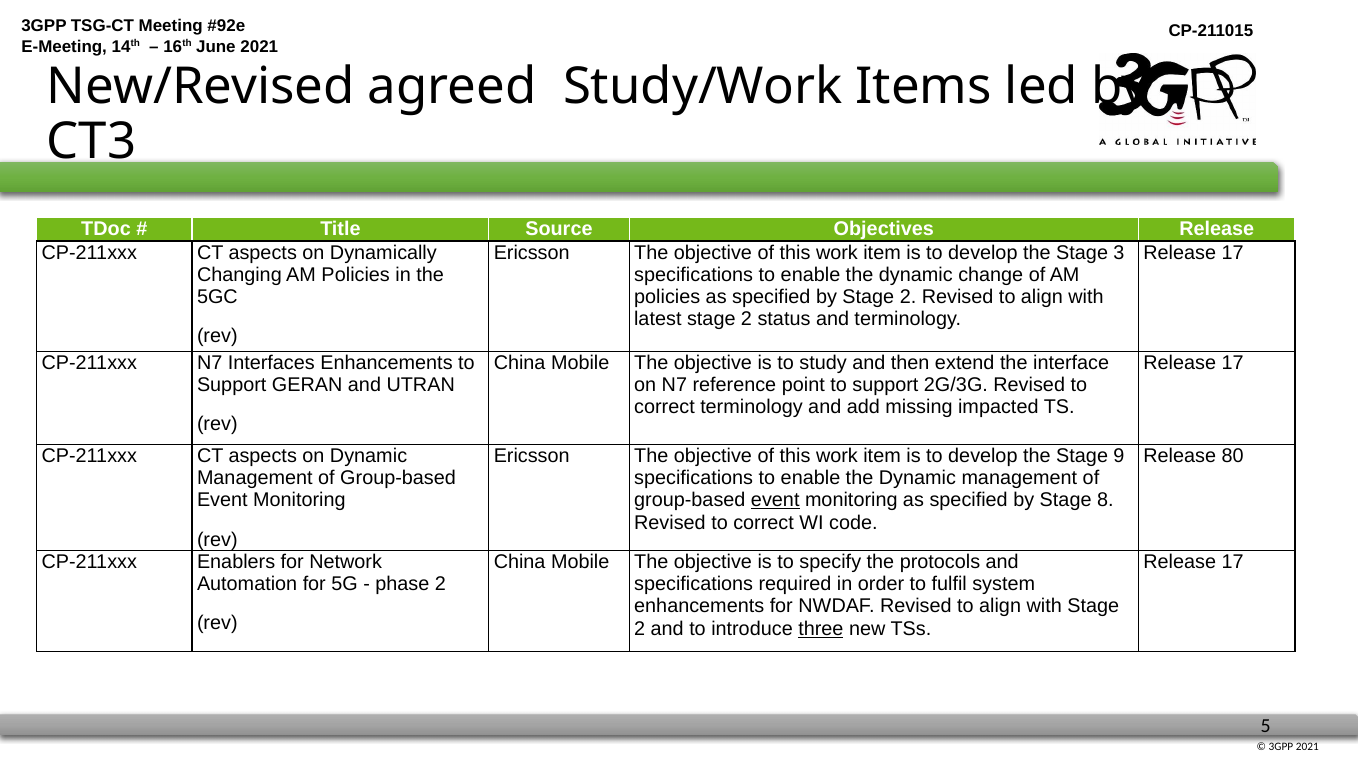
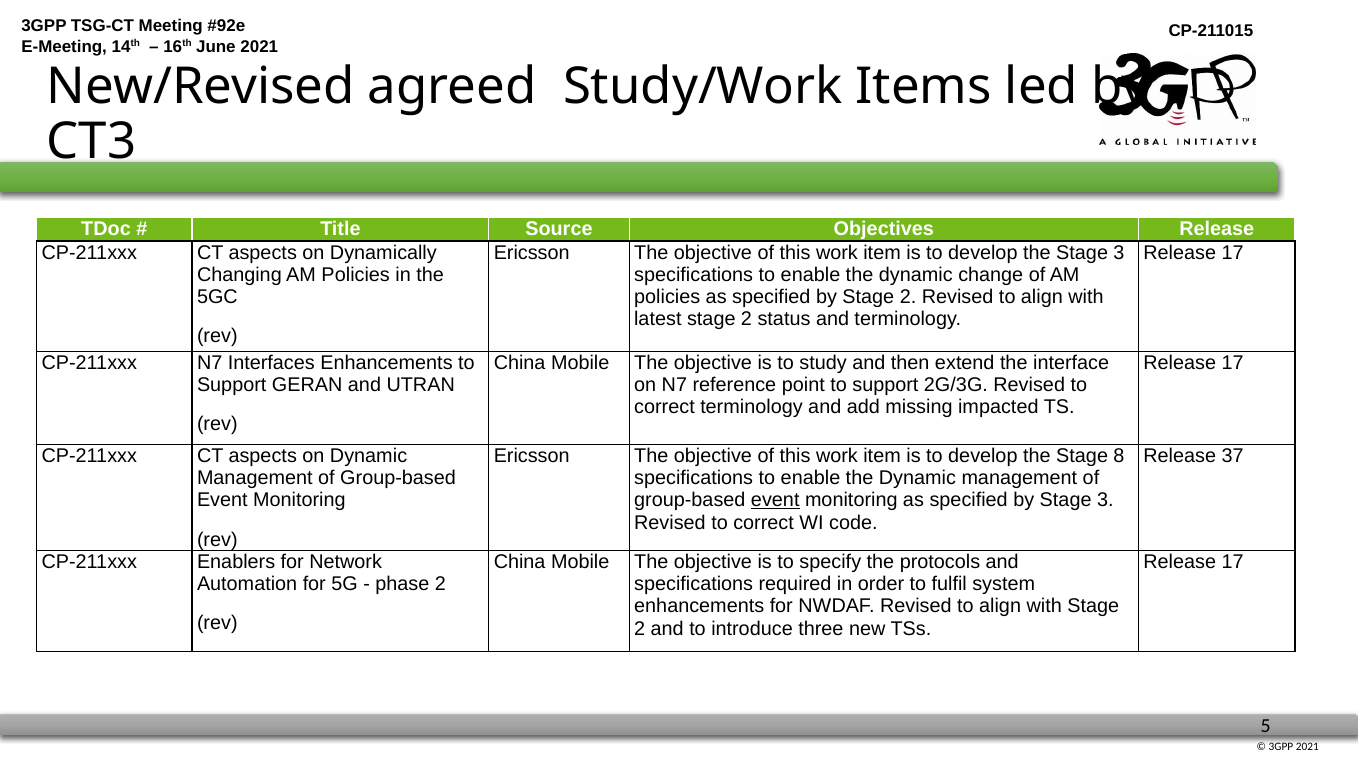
9: 9 -> 8
80: 80 -> 37
by Stage 8: 8 -> 3
three underline: present -> none
